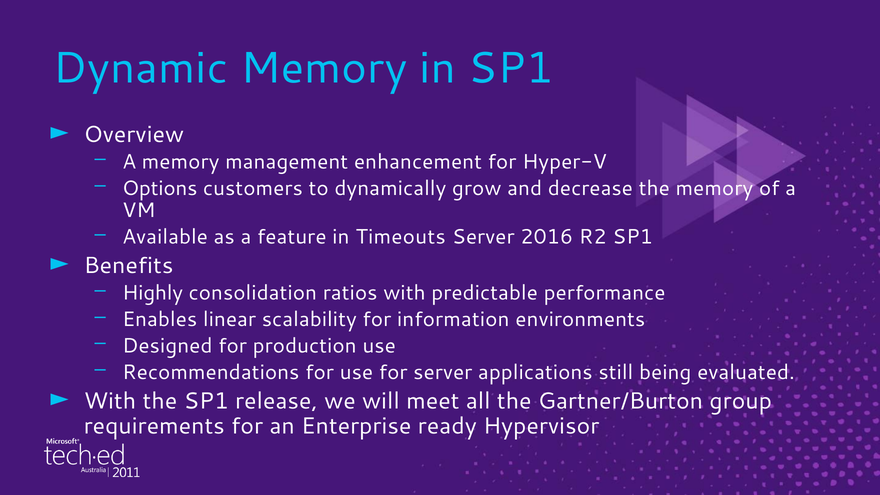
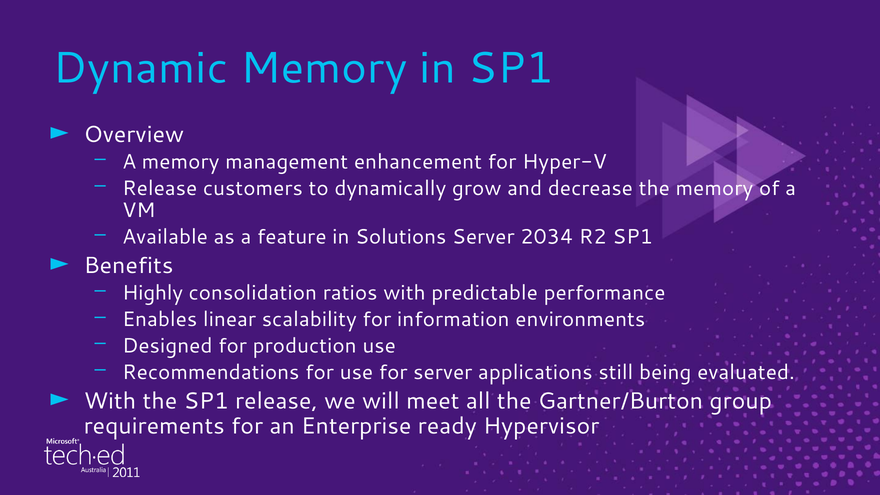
Options at (160, 188): Options -> Release
Timeouts: Timeouts -> Solutions
2016: 2016 -> 2034
